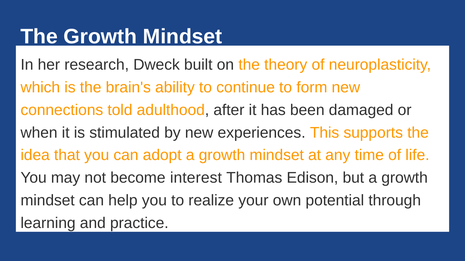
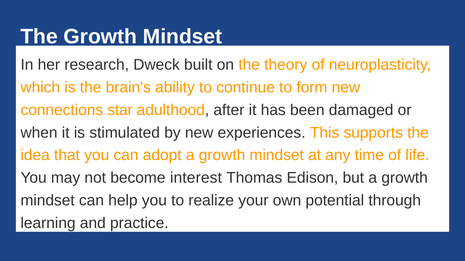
told: told -> star
